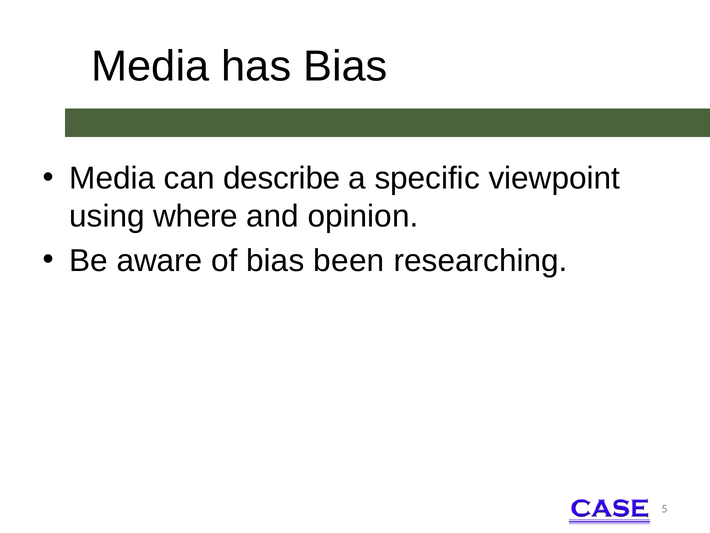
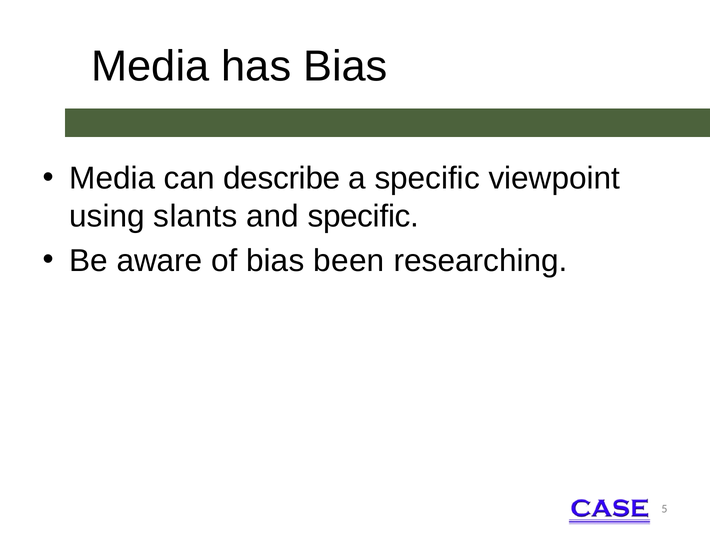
where: where -> slants
and opinion: opinion -> specific
